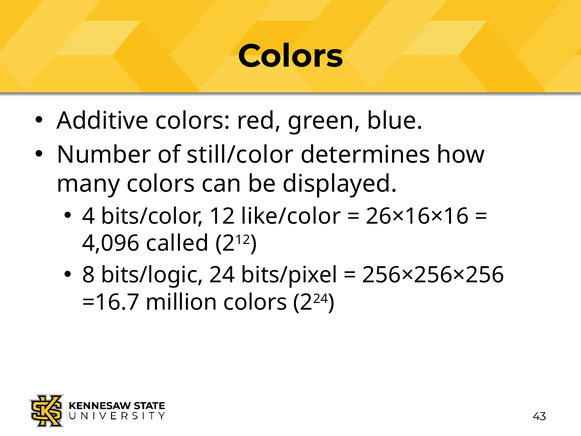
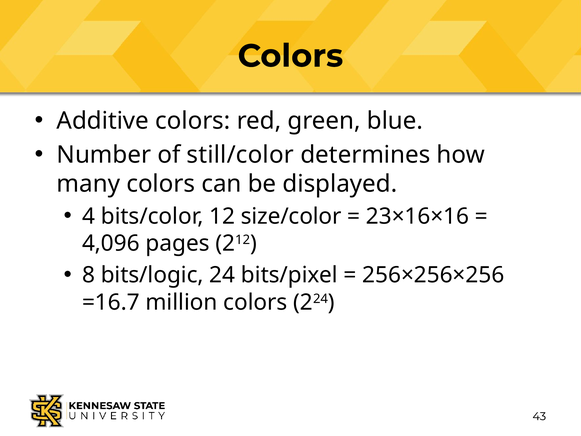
like/color: like/color -> size/color
26×16×16: 26×16×16 -> 23×16×16
called: called -> pages
